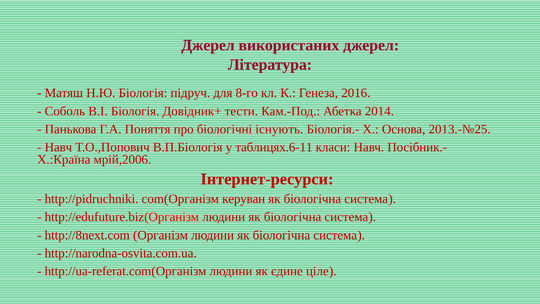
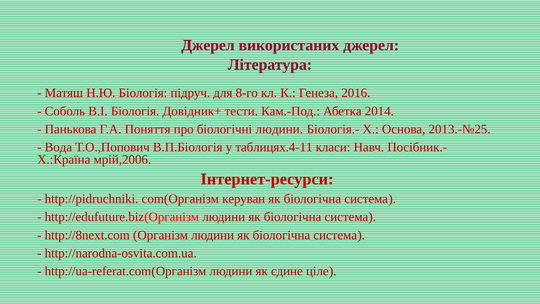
біологічні існують: існують -> людини
Навч at (58, 147): Навч -> Вода
таблицях.6-11: таблицях.6-11 -> таблицях.4-11
